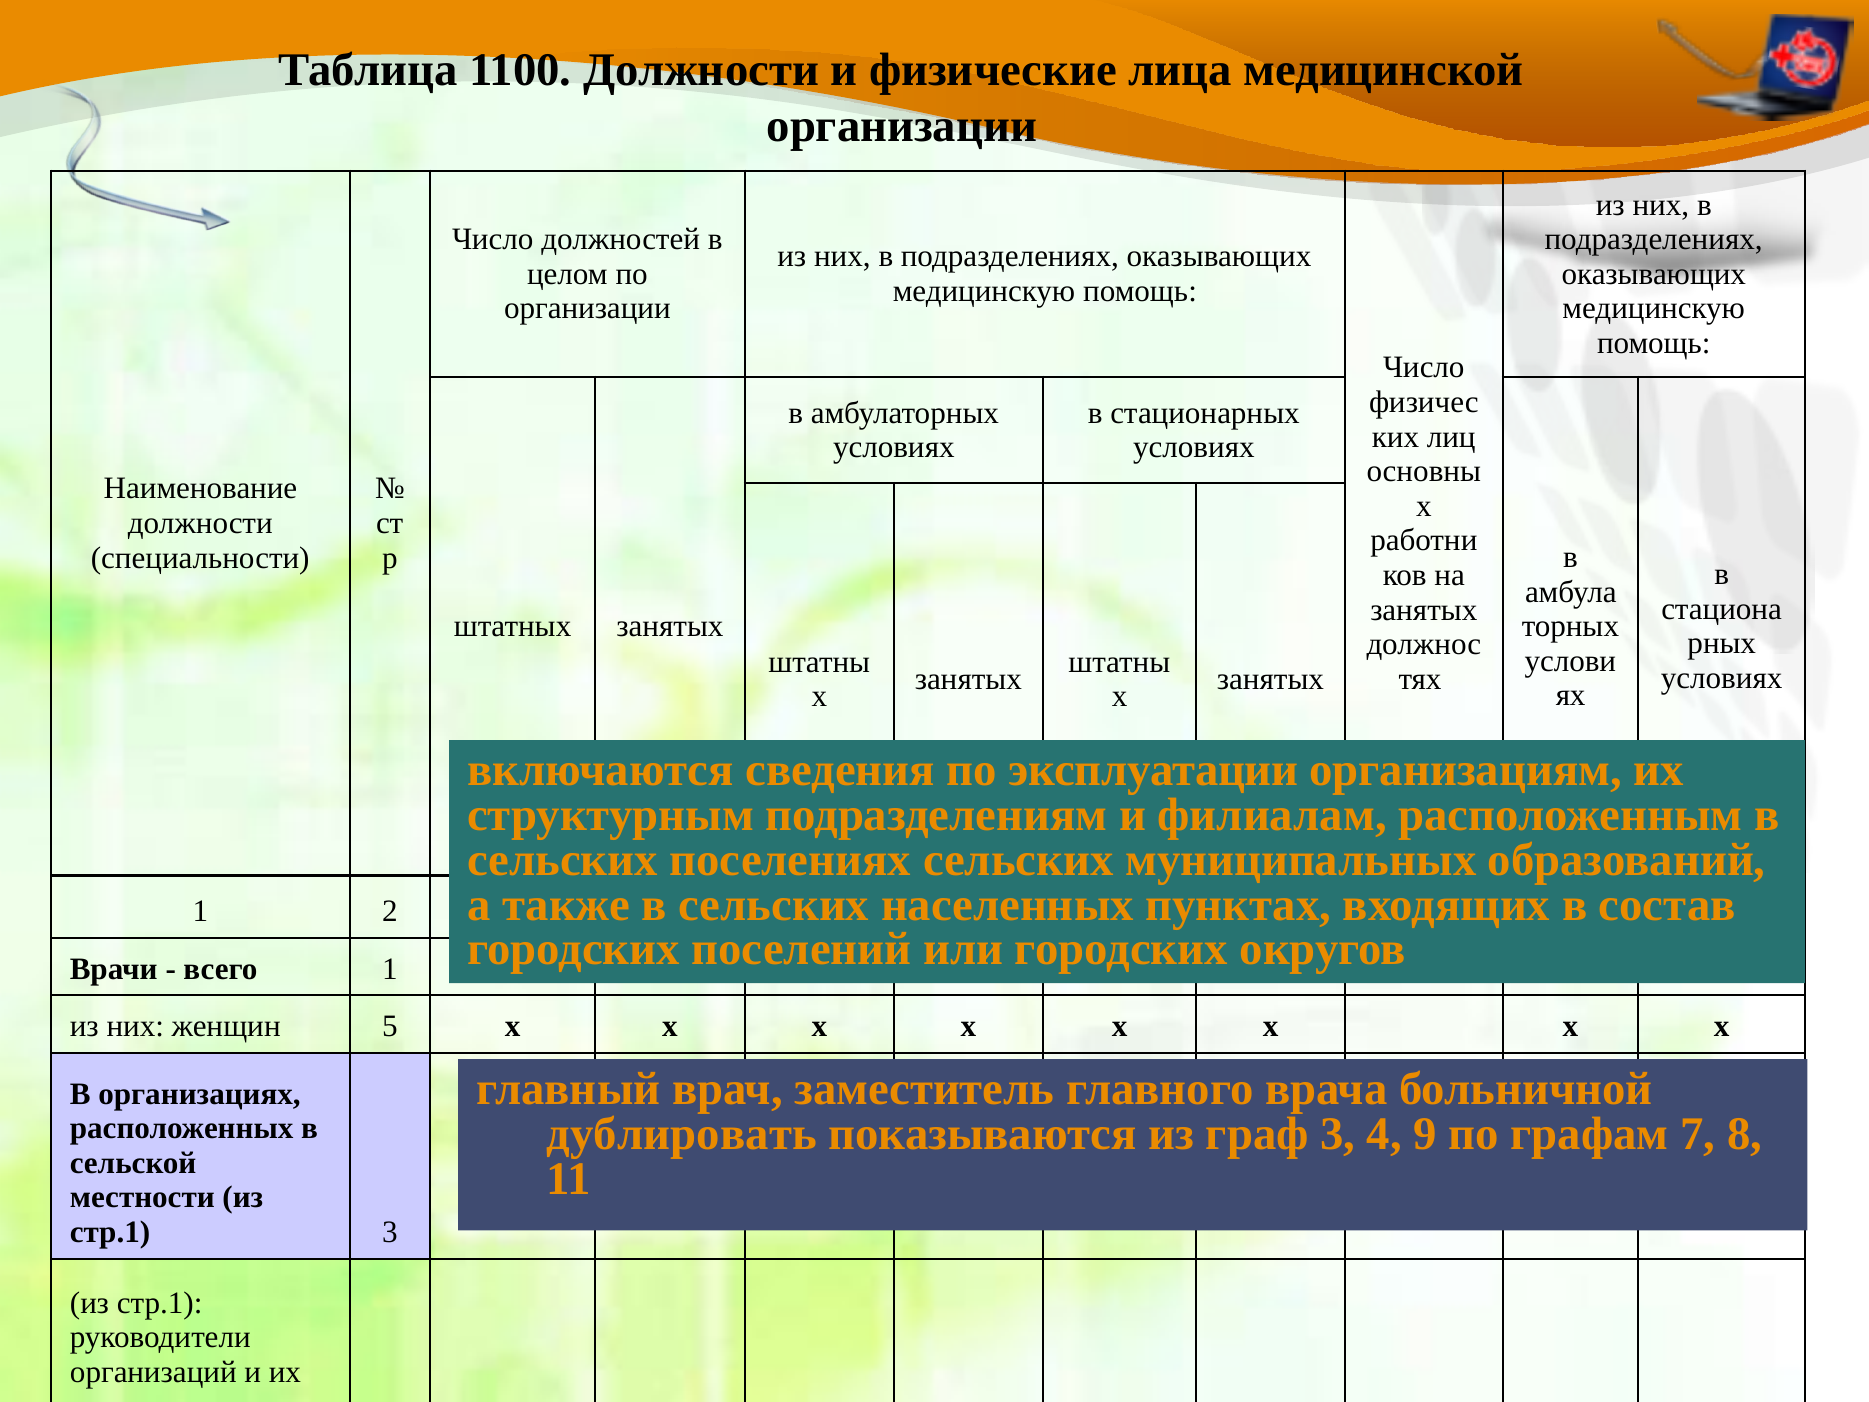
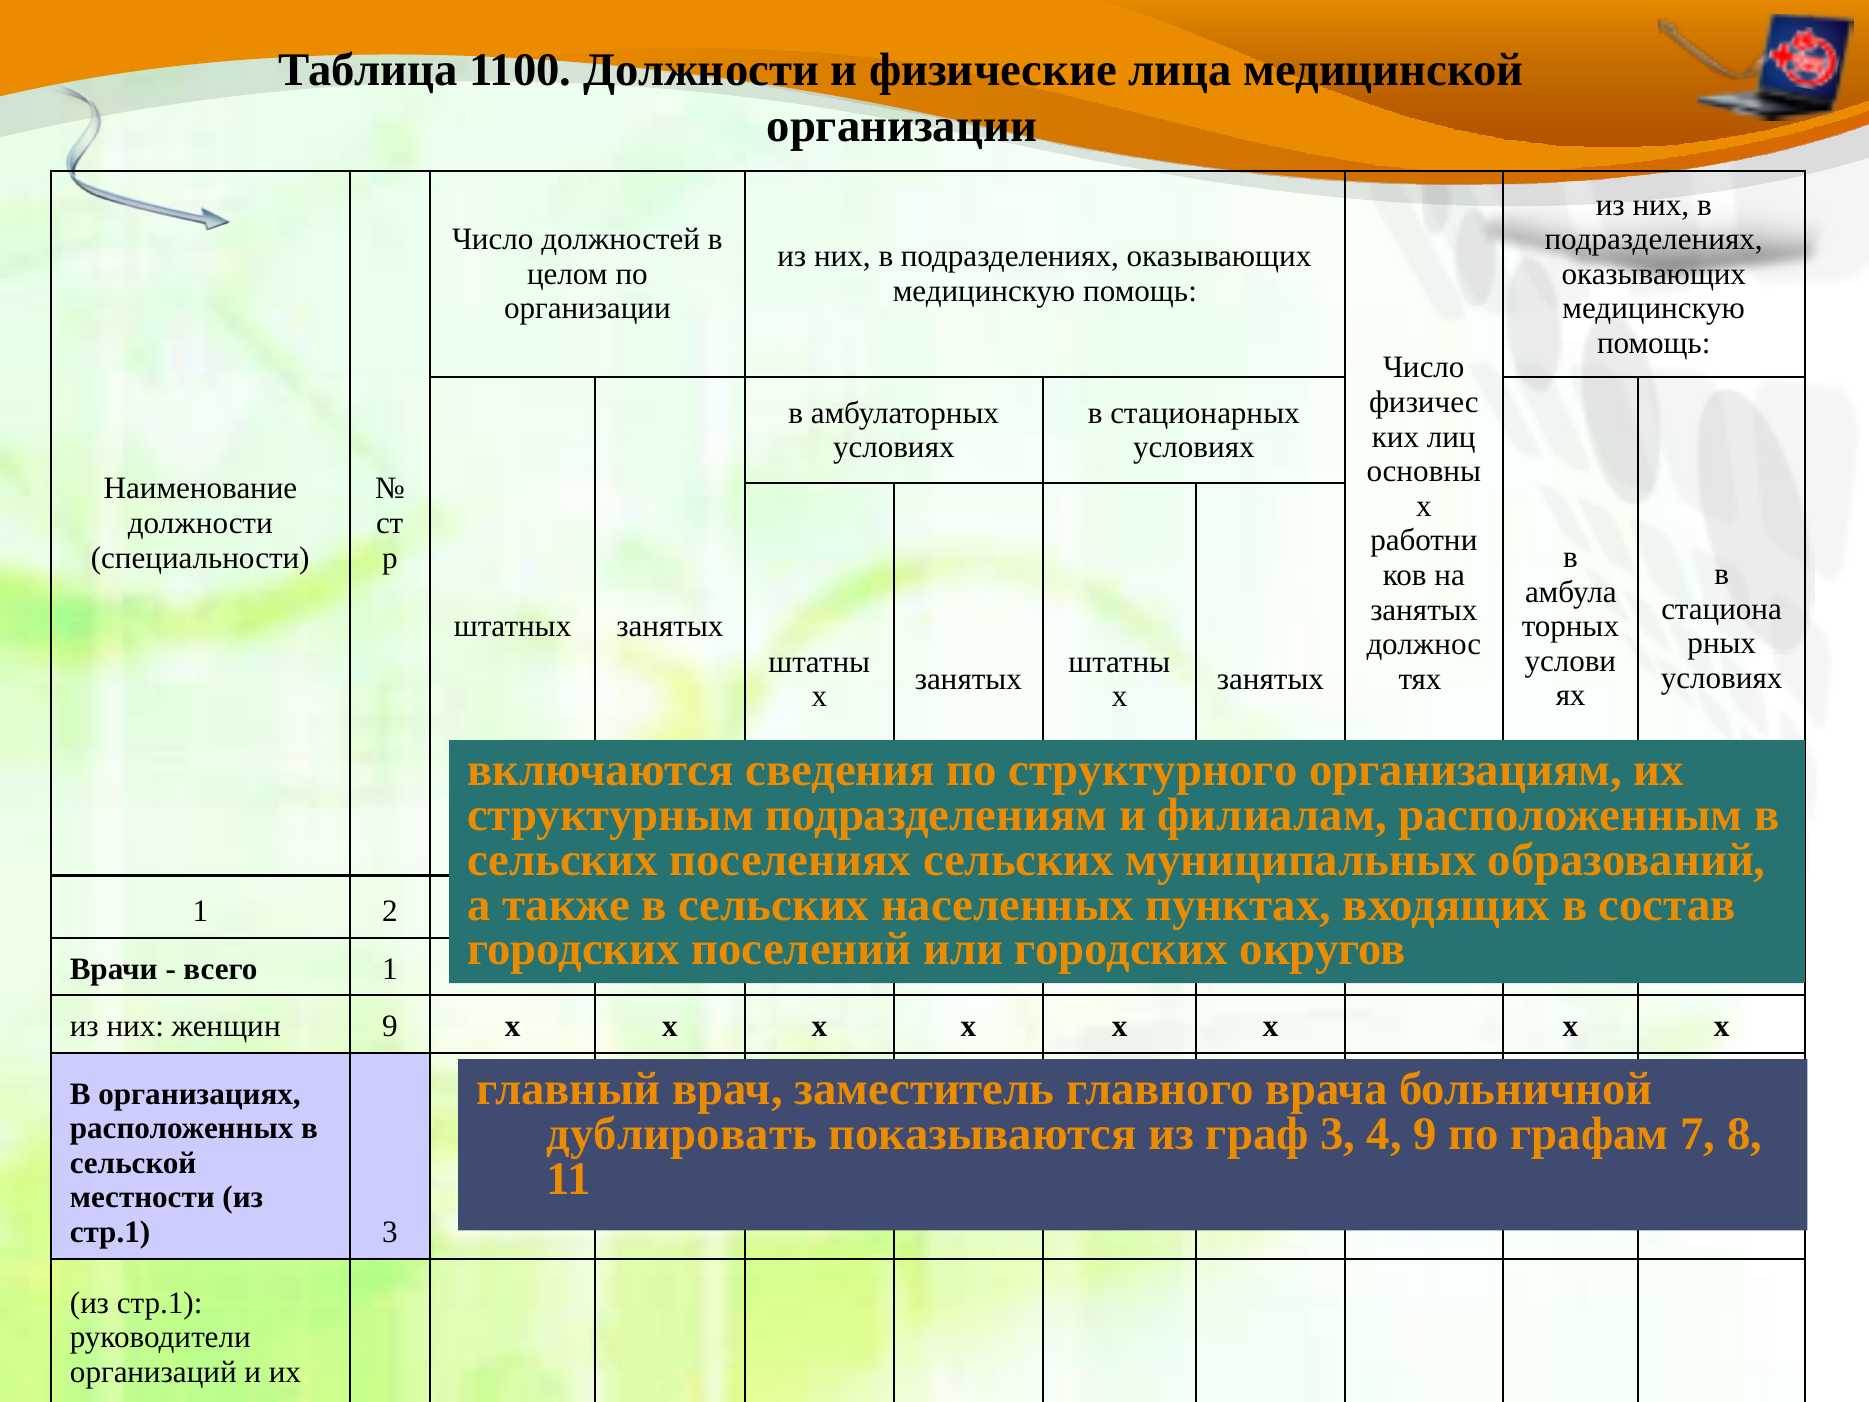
эксплуатации: эксплуатации -> структурного
женщин 5: 5 -> 9
